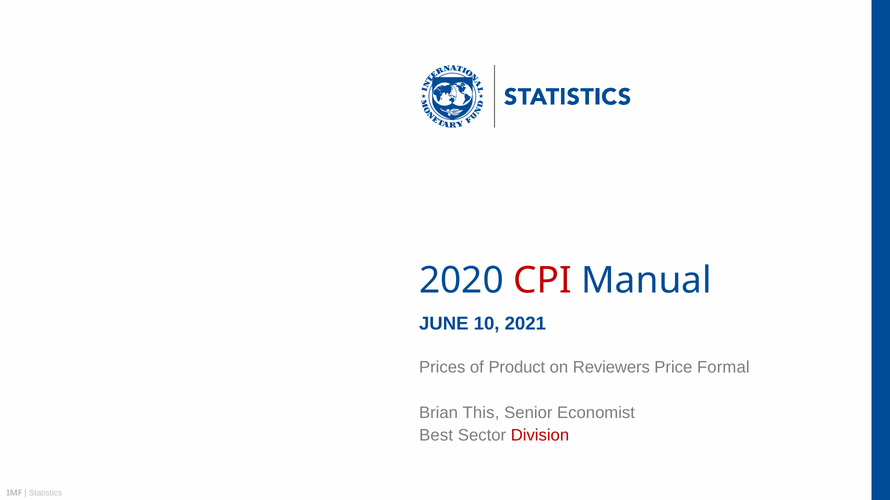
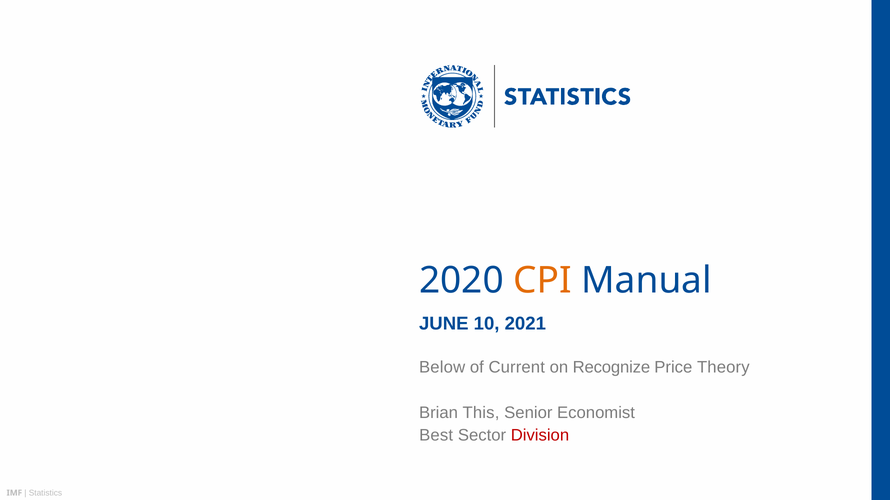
CPI colour: red -> orange
Prices: Prices -> Below
Product: Product -> Current
Reviewers: Reviewers -> Recognize
Formal: Formal -> Theory
